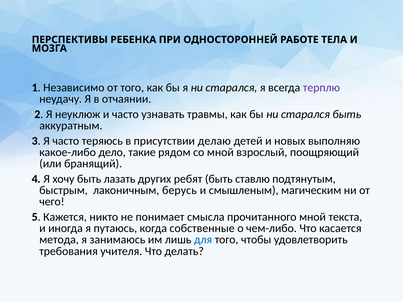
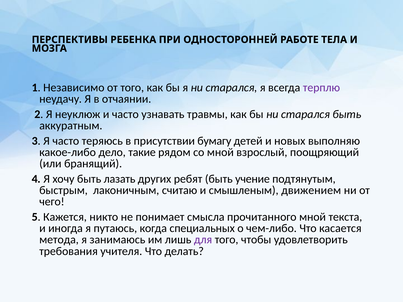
делаю: делаю -> бумагу
ставлю: ставлю -> учение
берусь: берусь -> считаю
магическим: магическим -> движением
собственные: собственные -> специальных
для colour: blue -> purple
